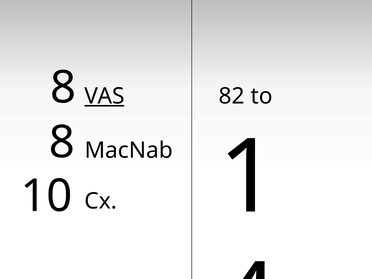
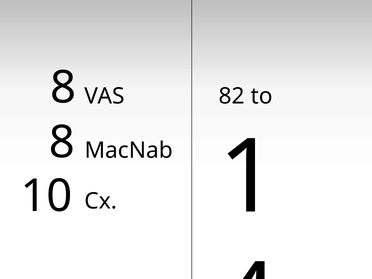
VAS underline: present -> none
